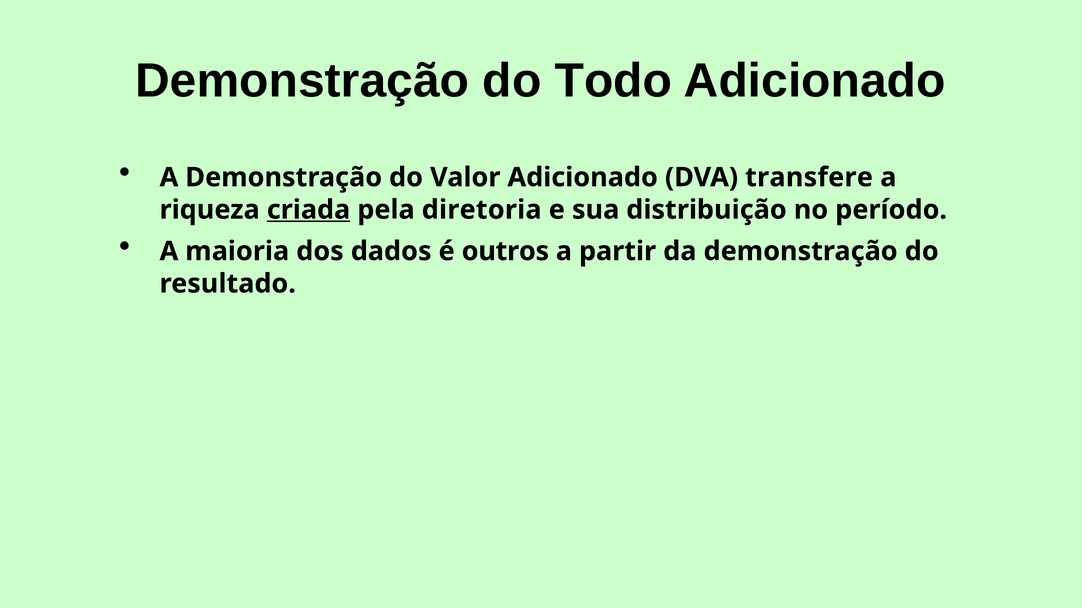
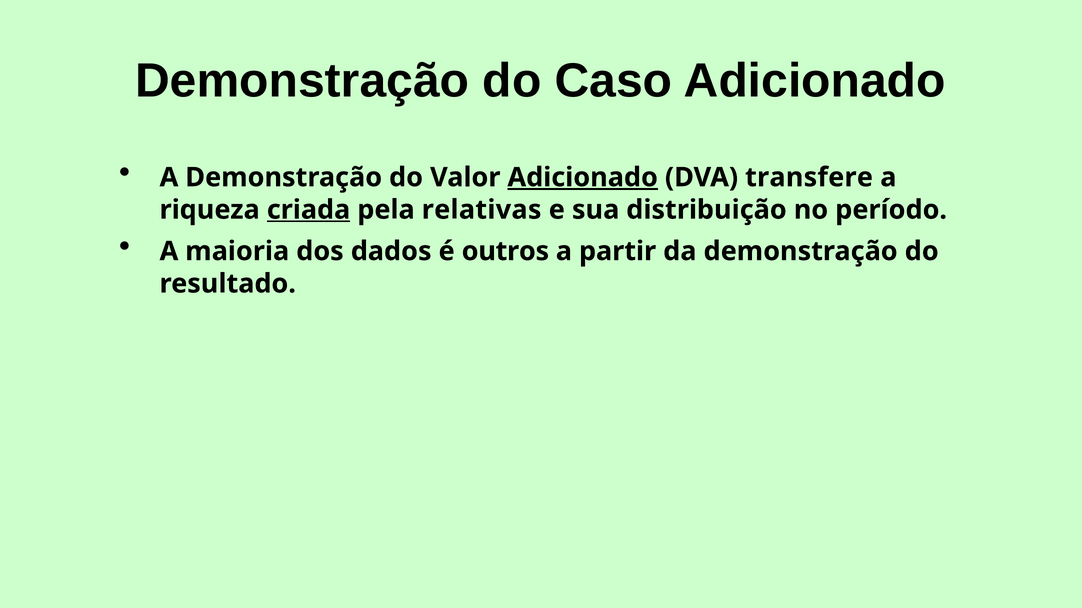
Todo: Todo -> Caso
Adicionado at (583, 178) underline: none -> present
diretoria: diretoria -> relativas
